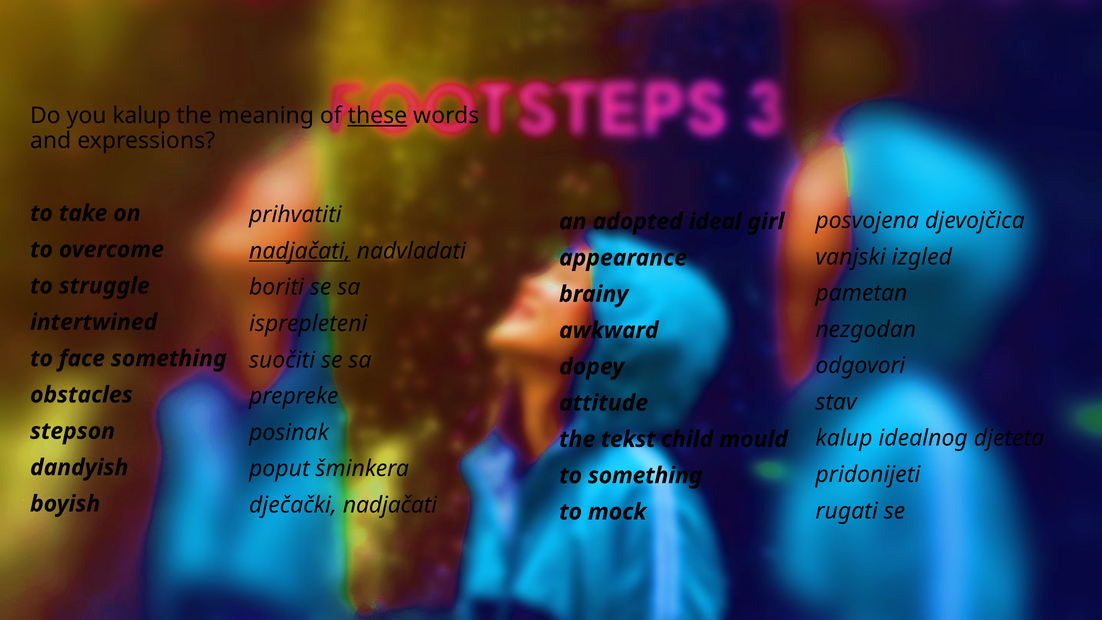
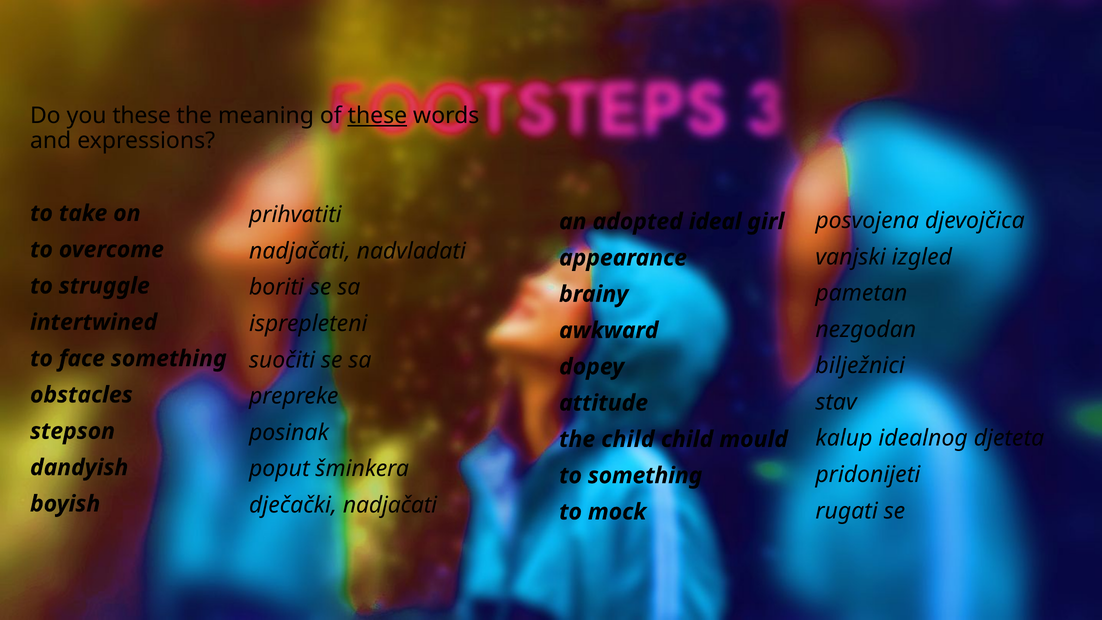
you kalup: kalup -> these
nadjačati at (300, 251) underline: present -> none
odgovori: odgovori -> bilježnici
the tekst: tekst -> child
